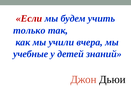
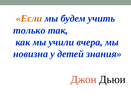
Если colour: red -> orange
учебные: учебные -> новизна
знаний: знаний -> знания
